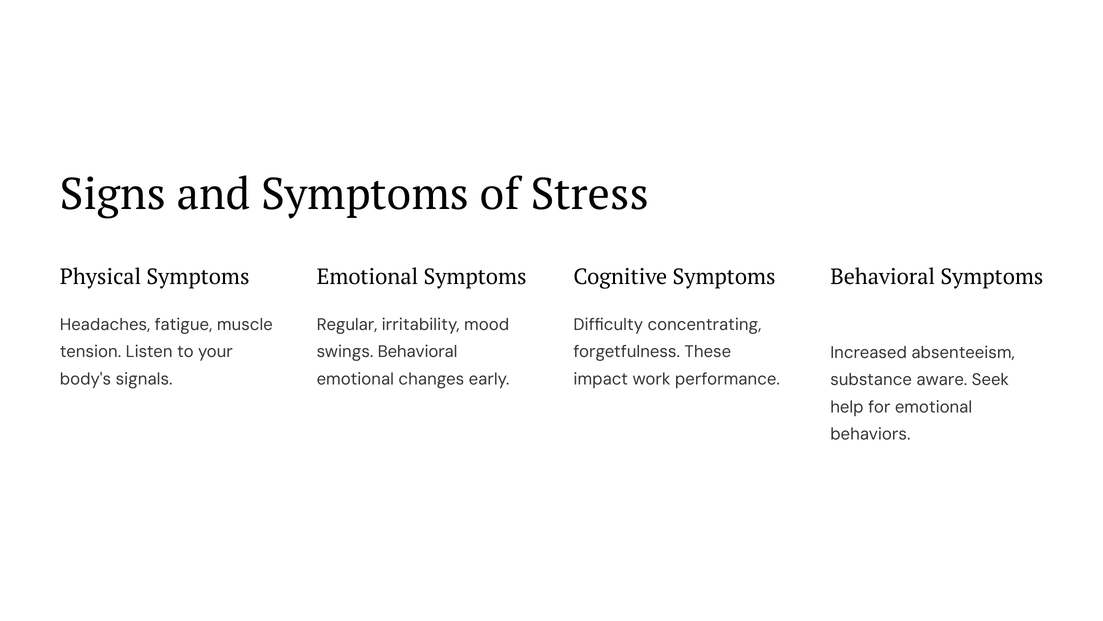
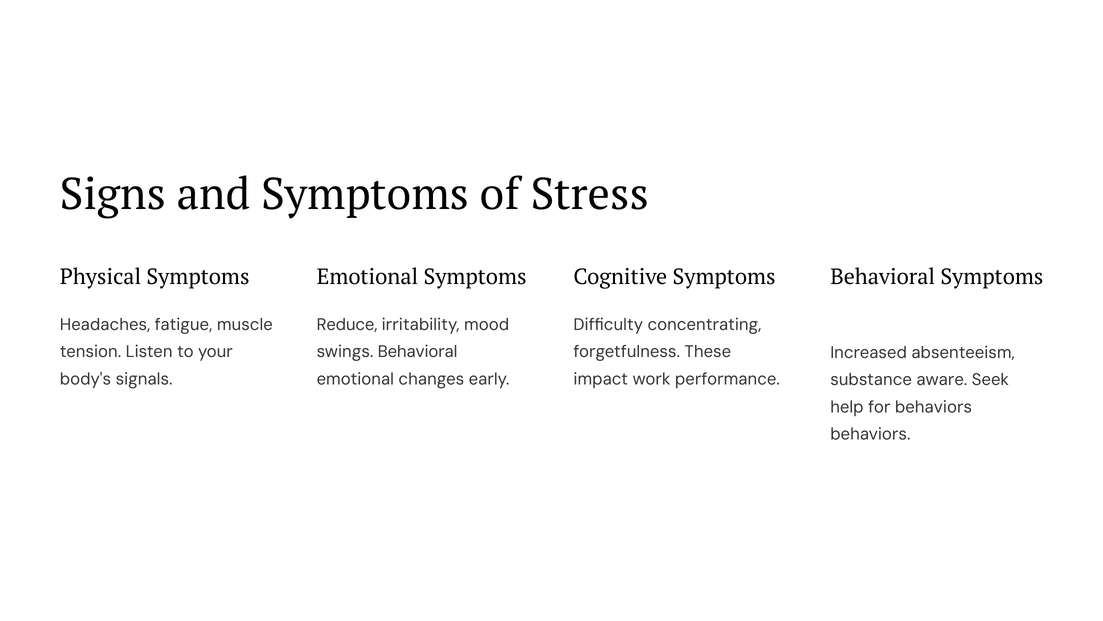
Regular: Regular -> Reduce
for emotional: emotional -> behaviors
